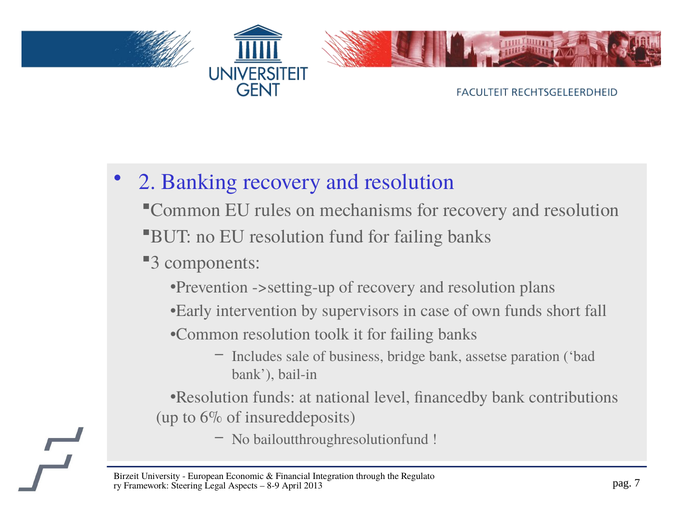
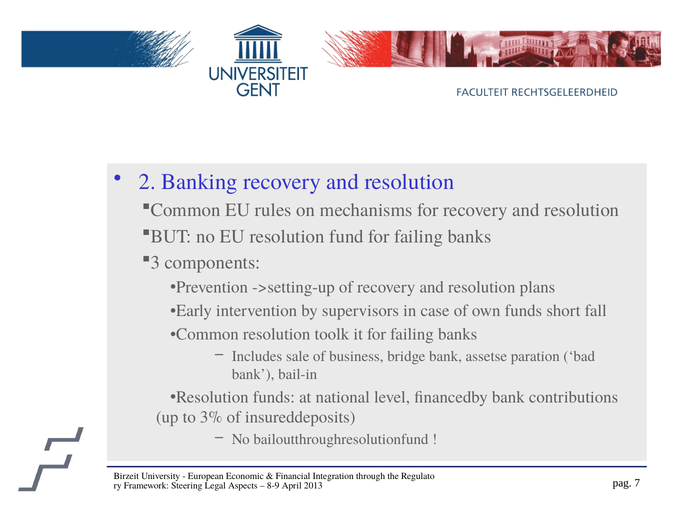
6%: 6% -> 3%
